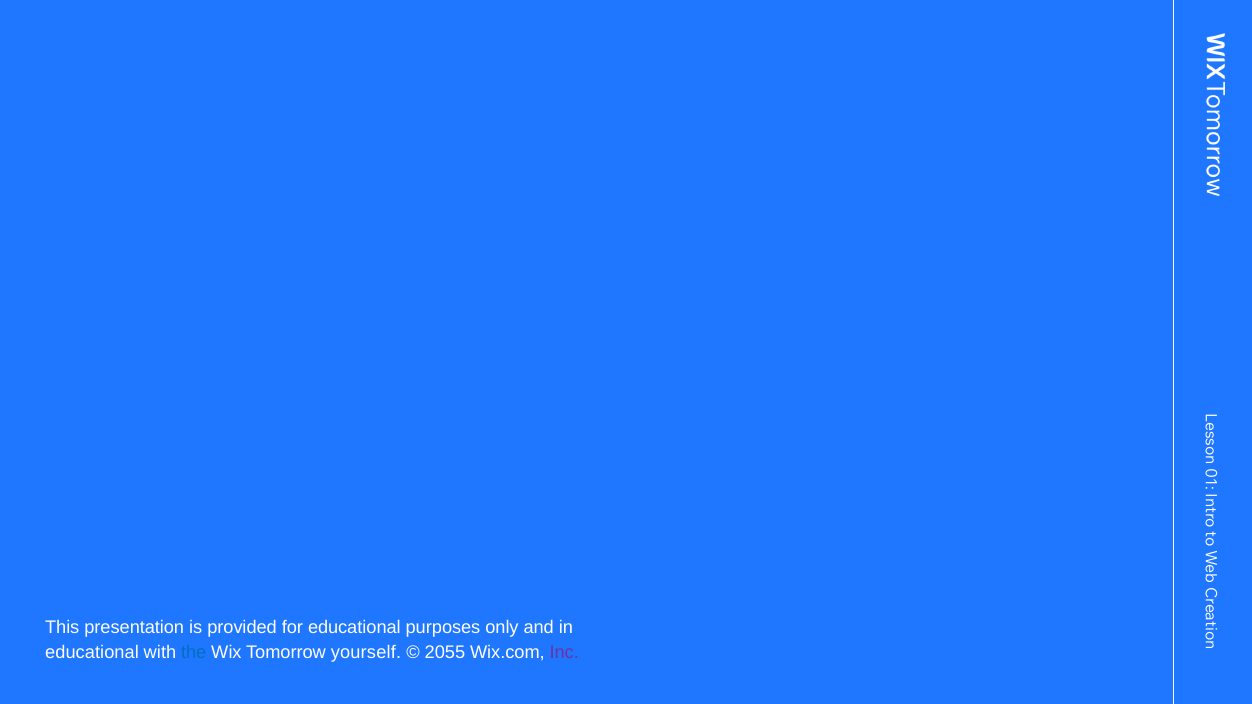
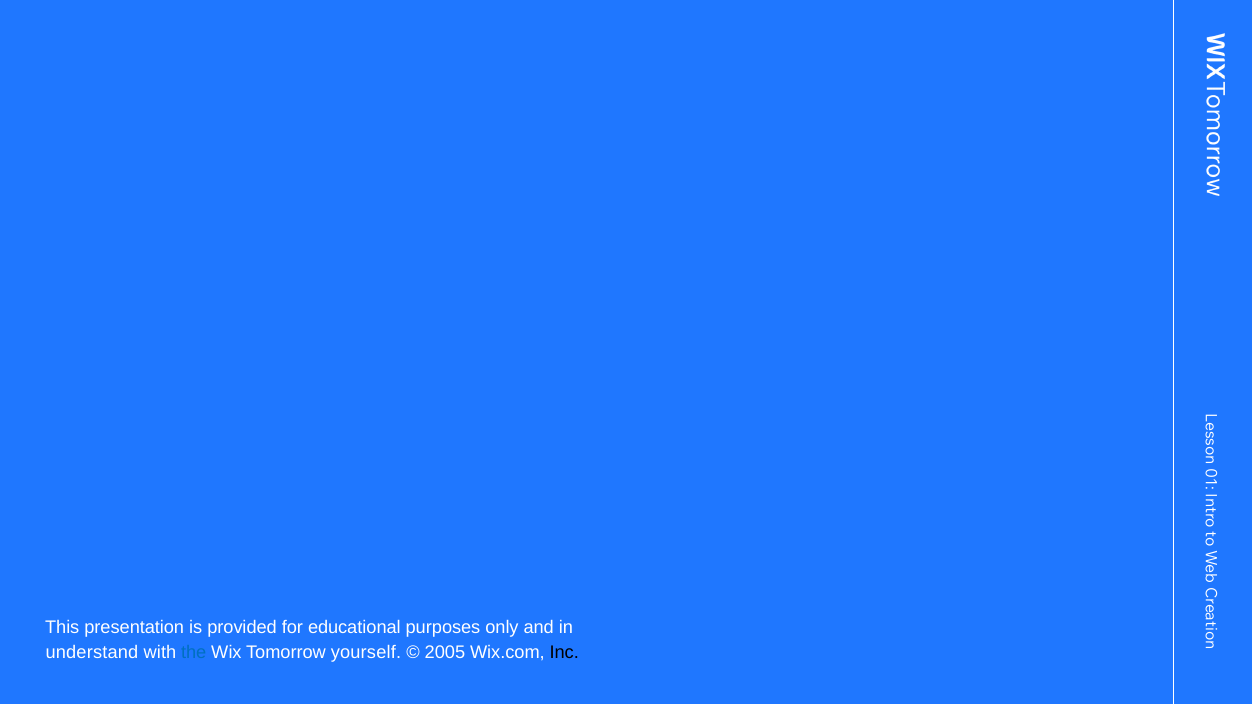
educational at (92, 653): educational -> understand
2055: 2055 -> 2005
Inc colour: purple -> black
